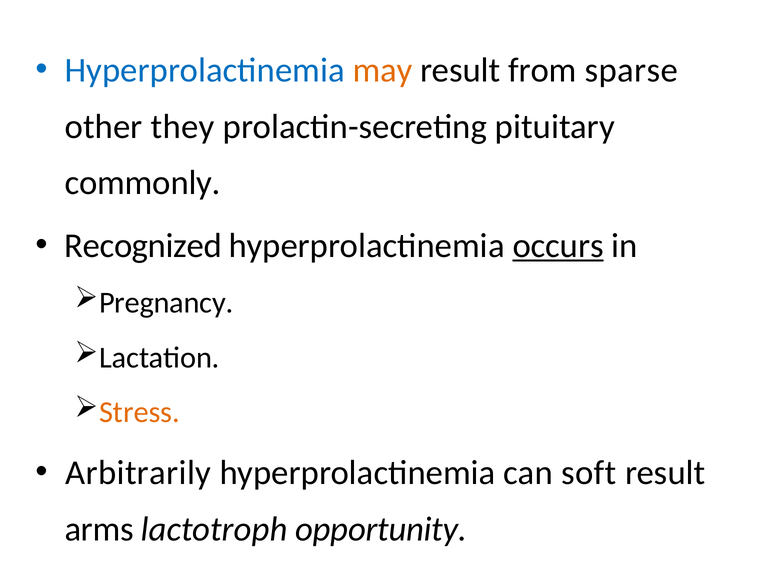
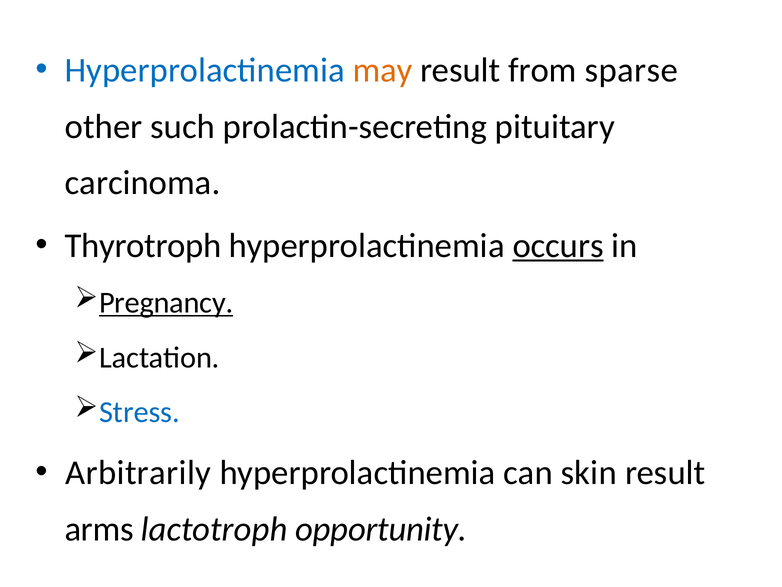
they: they -> such
commonly: commonly -> carcinoma
Recognized: Recognized -> Thyrotroph
Pregnancy underline: none -> present
Stress colour: orange -> blue
soft: soft -> skin
